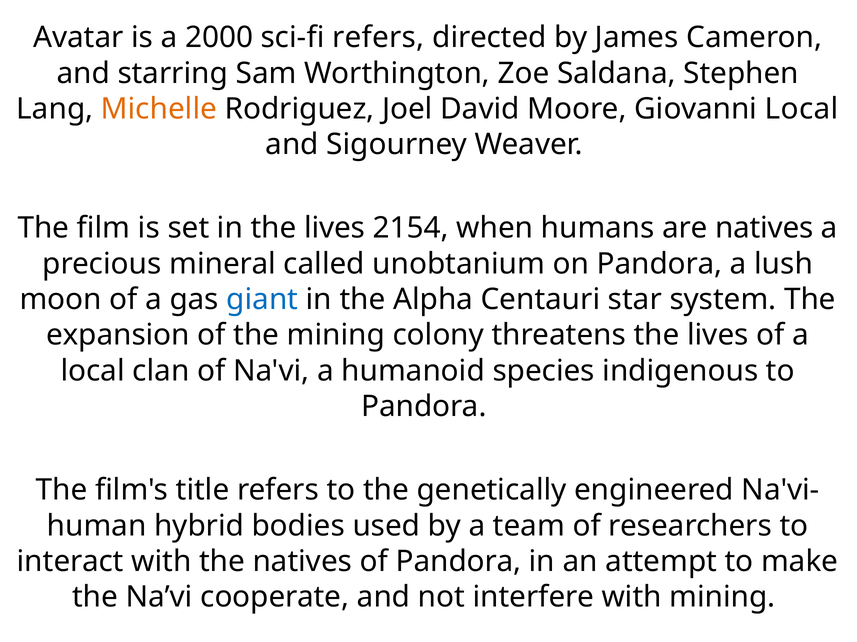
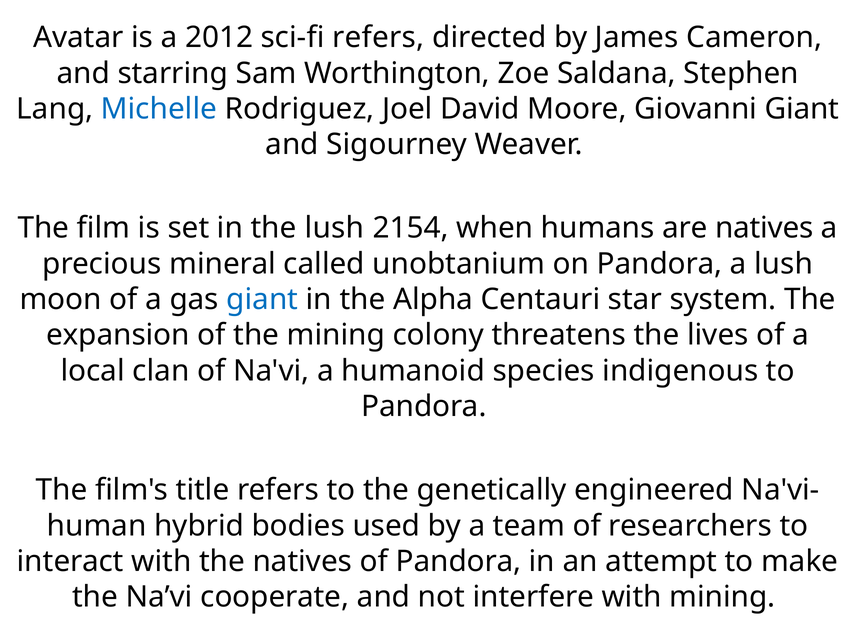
2000: 2000 -> 2012
Michelle colour: orange -> blue
Giovanni Local: Local -> Giant
in the lives: lives -> lush
